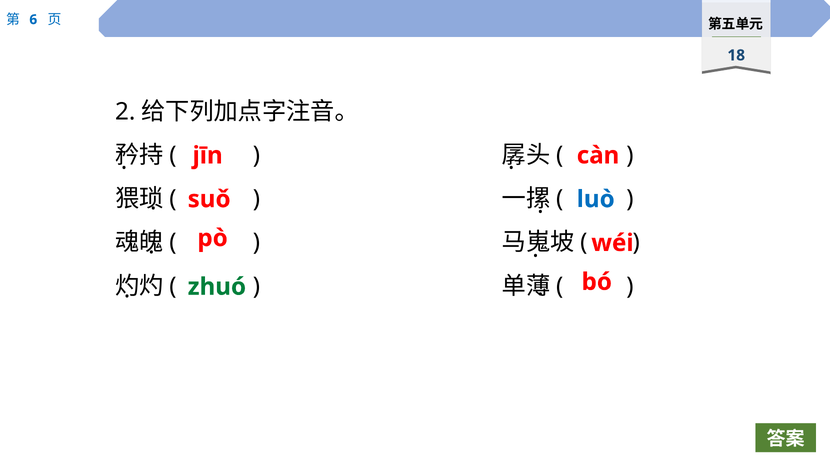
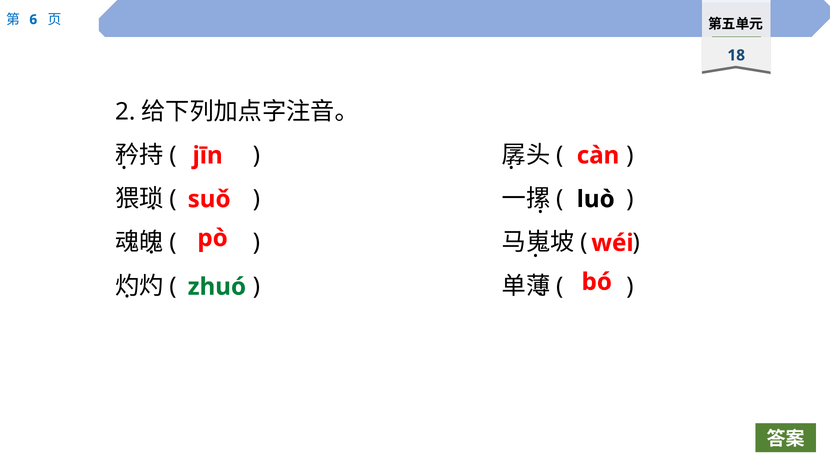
luò colour: blue -> black
